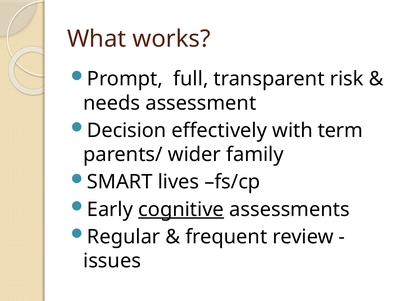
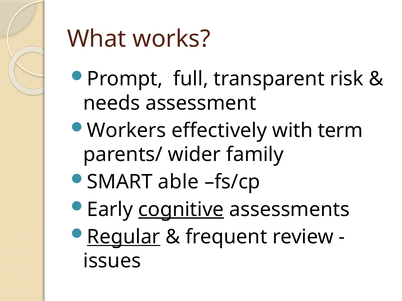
Decision: Decision -> Workers
lives: lives -> able
Regular underline: none -> present
